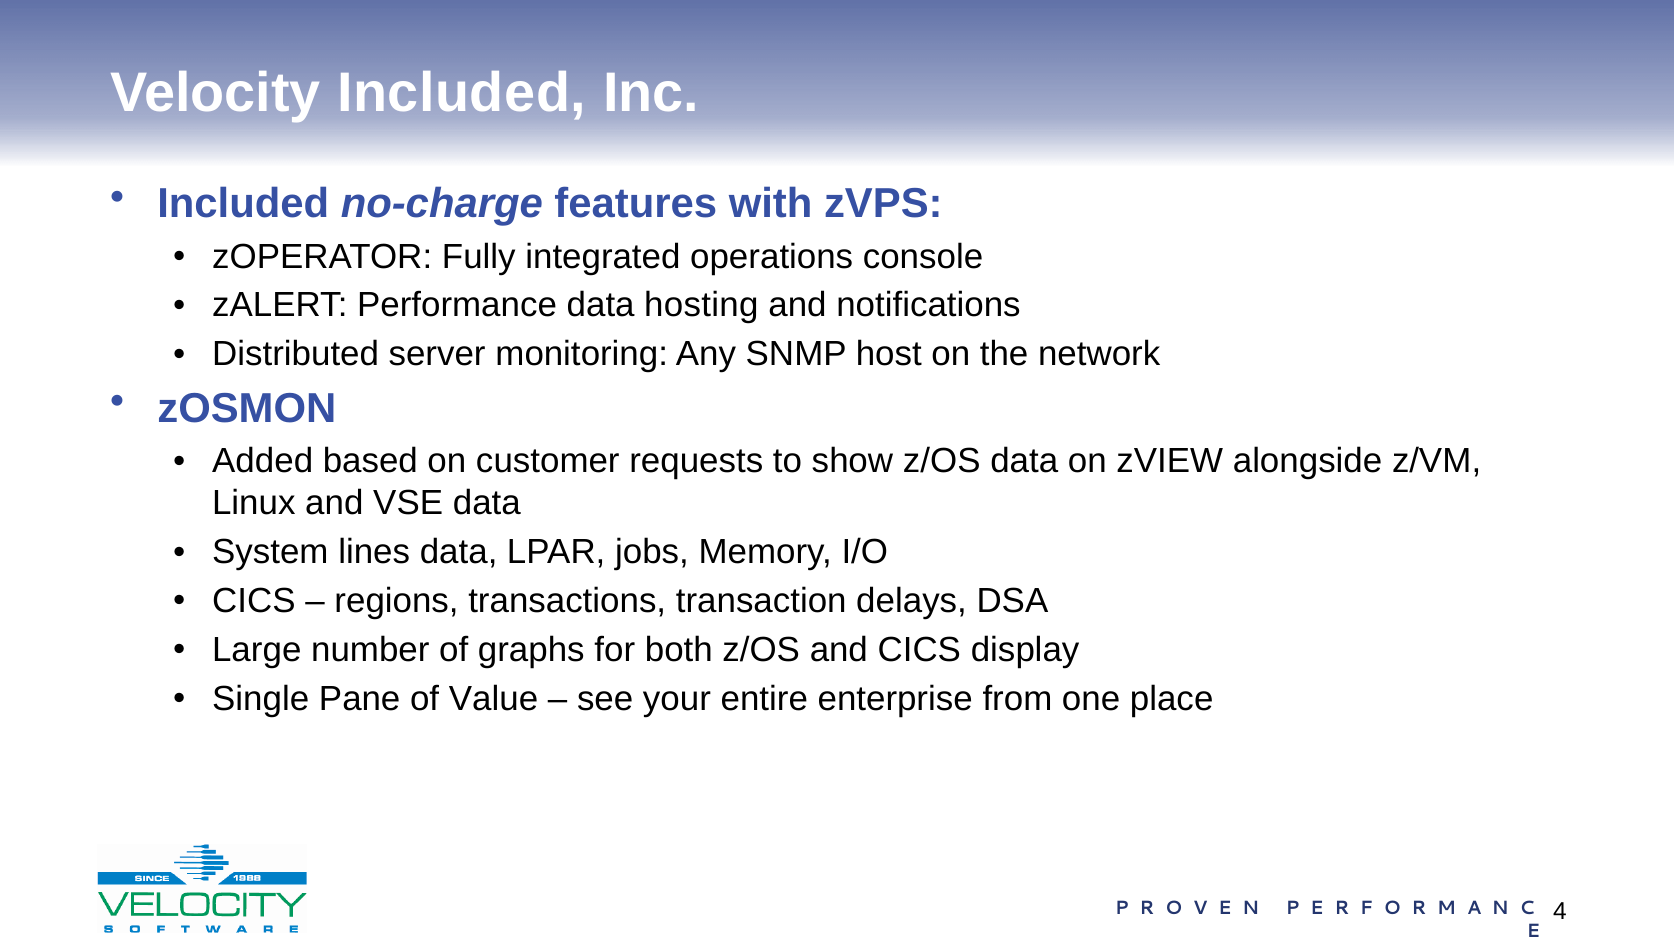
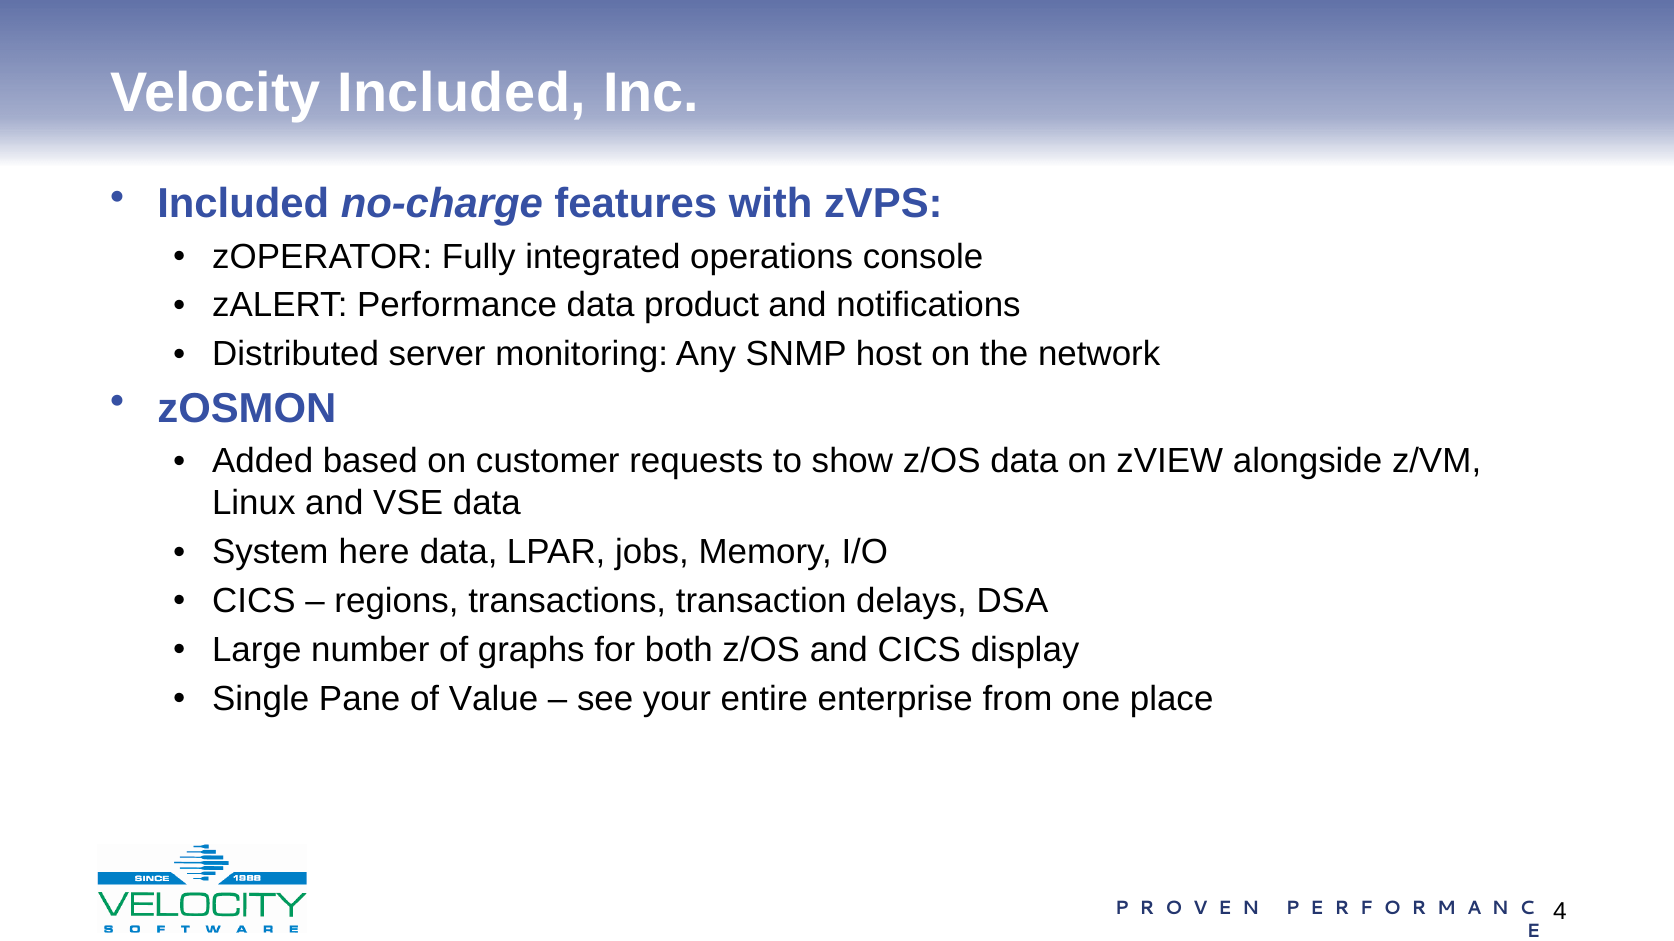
hosting: hosting -> product
lines: lines -> here
